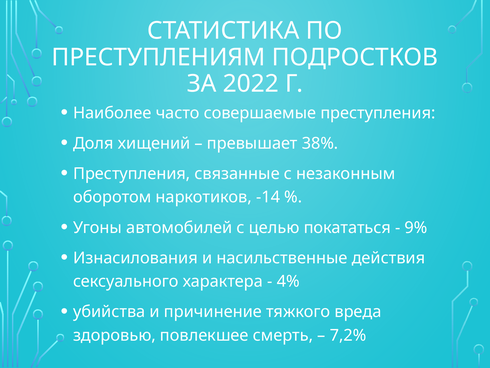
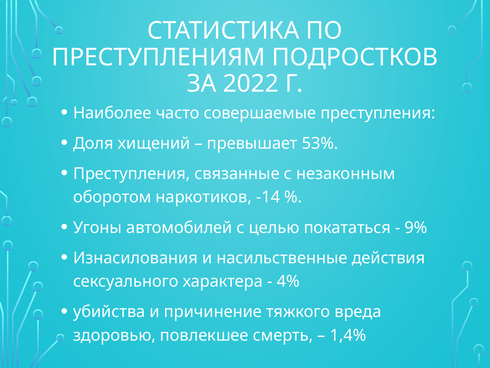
38%: 38% -> 53%
7,2%: 7,2% -> 1,4%
